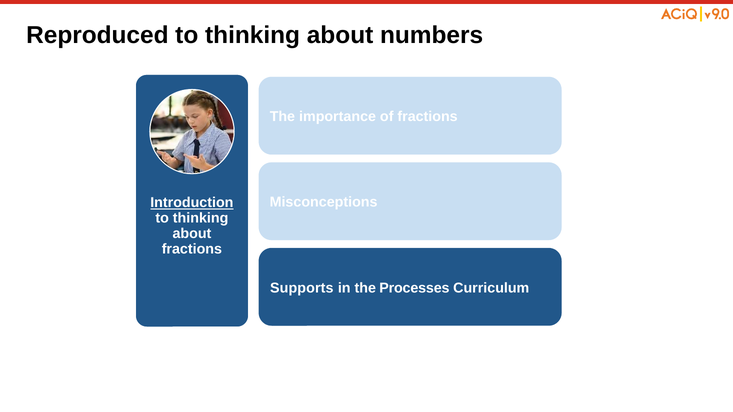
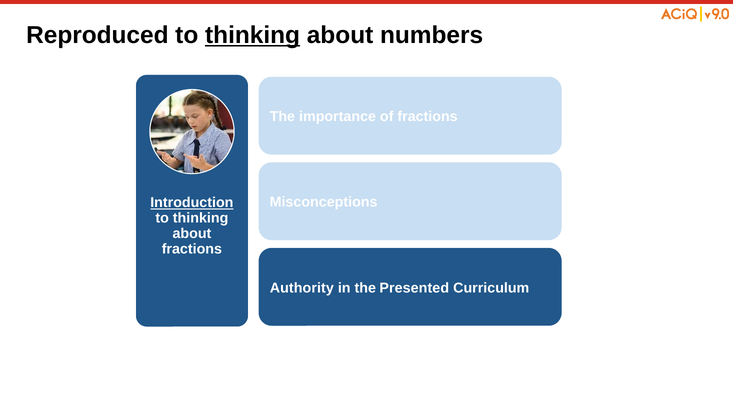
thinking at (253, 35) underline: none -> present
Supports: Supports -> Authority
Processes: Processes -> Presented
